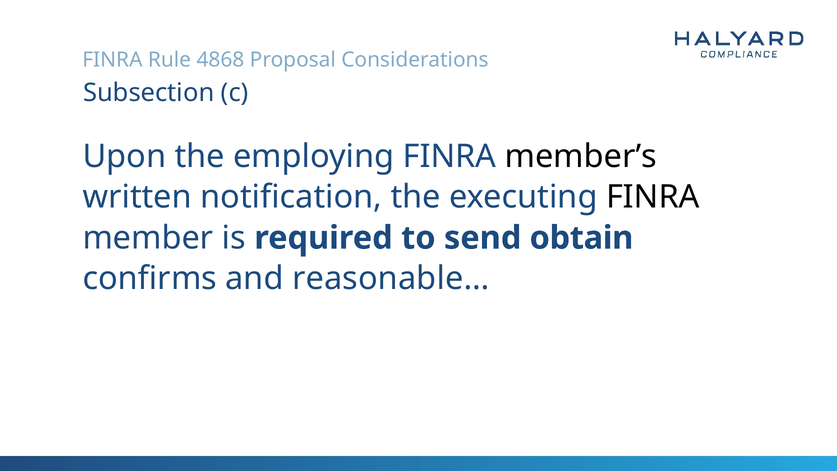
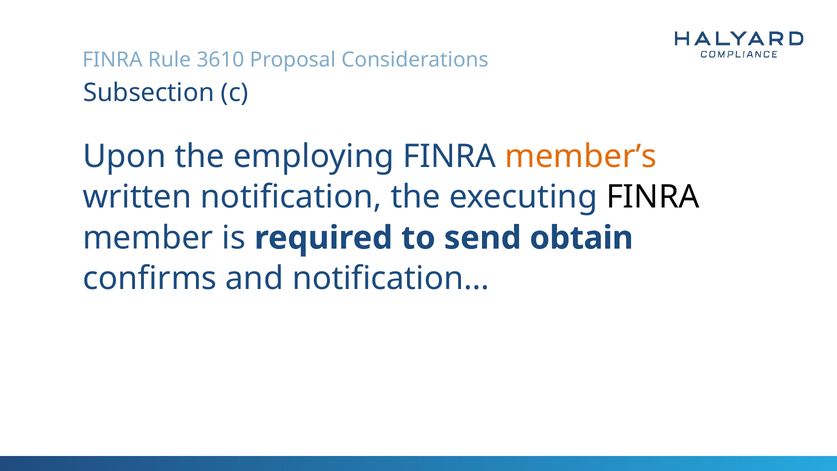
4868: 4868 -> 3610
member’s colour: black -> orange
reasonable…: reasonable… -> notification…
